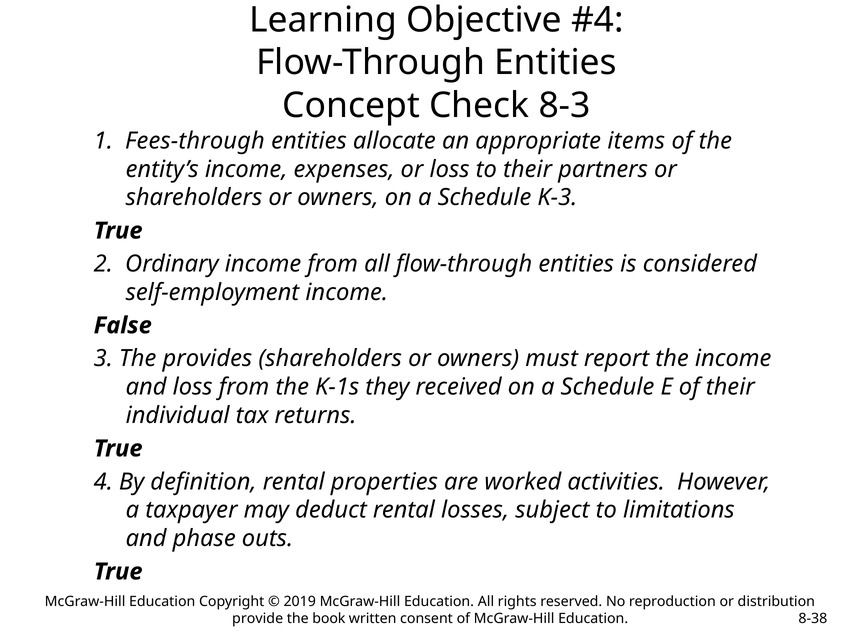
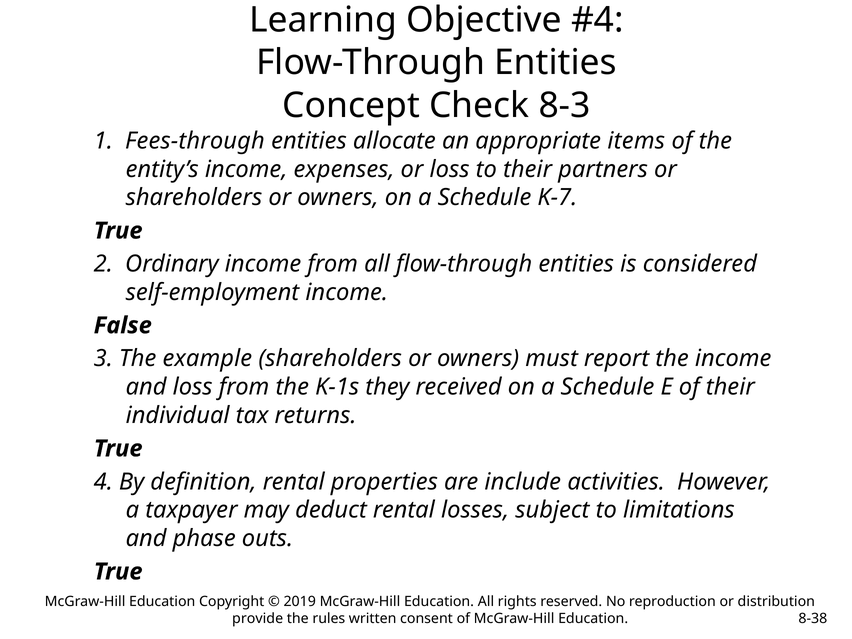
K-3: K-3 -> K-7
provides: provides -> example
worked: worked -> include
book: book -> rules
